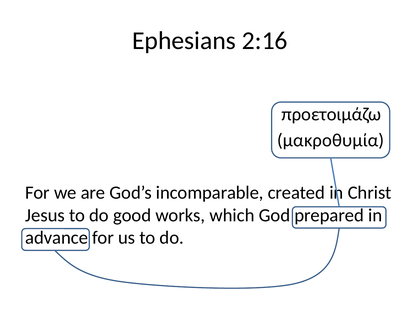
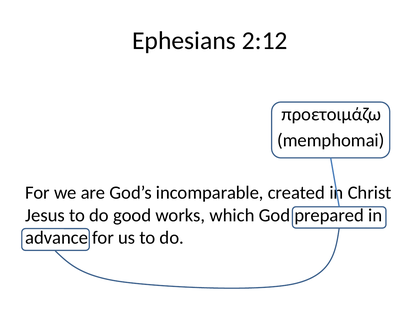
2:16: 2:16 -> 2:12
μακροθυμία: μακροθυμία -> memphomai
